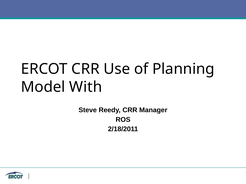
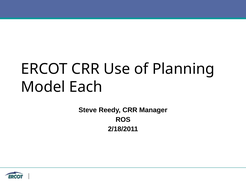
With: With -> Each
